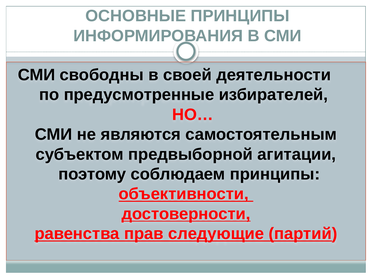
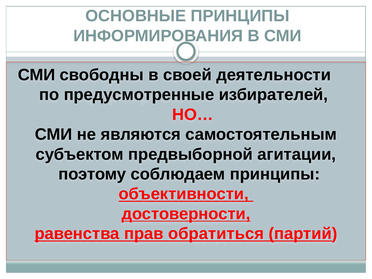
следующие: следующие -> обратиться
